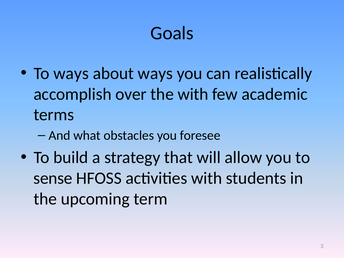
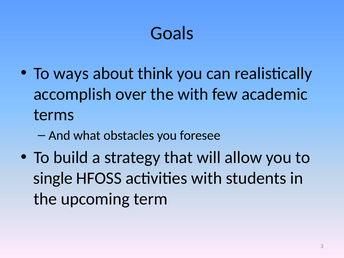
about ways: ways -> think
sense: sense -> single
